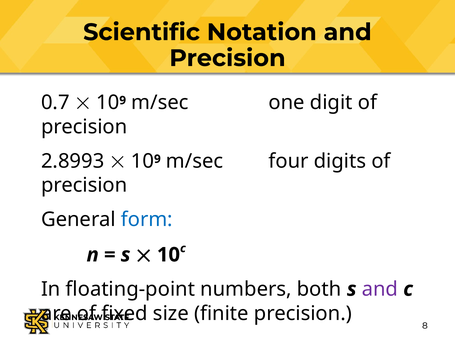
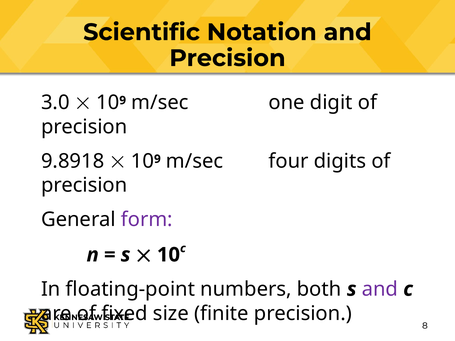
0.7: 0.7 -> 3.0
2.8993: 2.8993 -> 9.8918
form colour: blue -> purple
